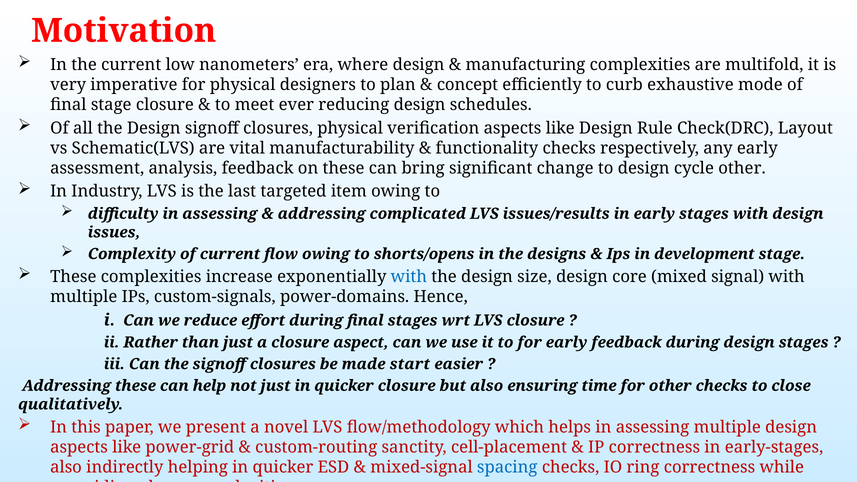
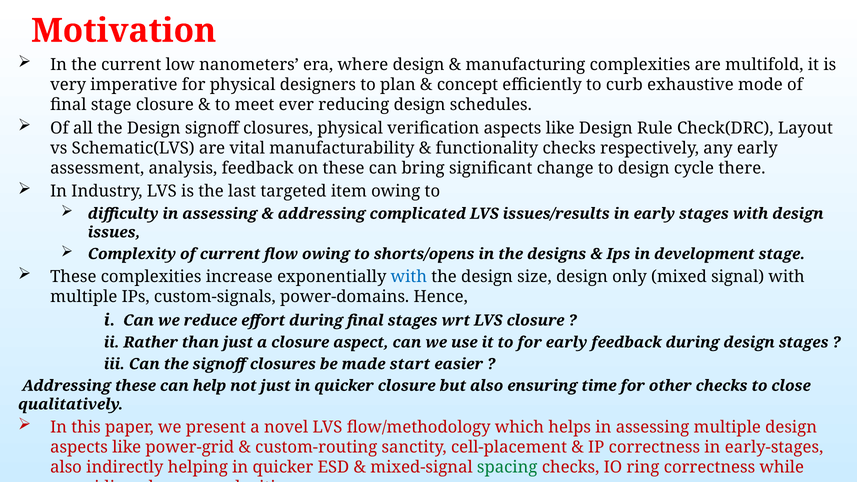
cycle other: other -> there
core: core -> only
spacing colour: blue -> green
